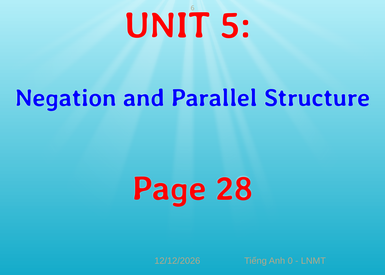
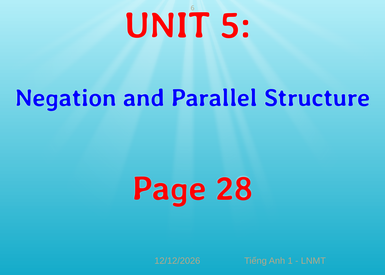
0: 0 -> 1
